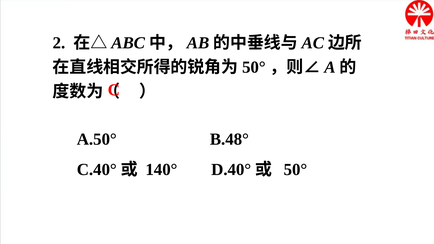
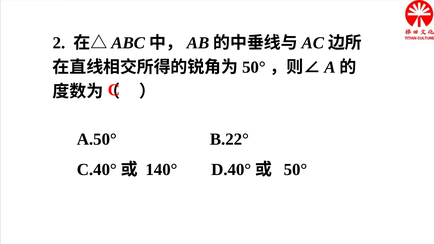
B.48°: B.48° -> B.22°
